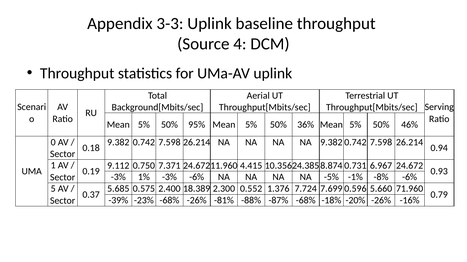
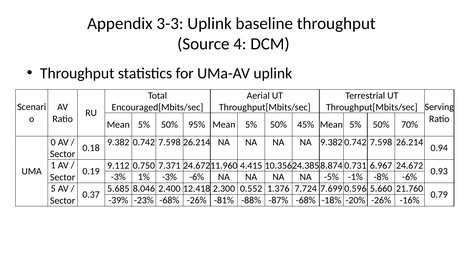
Background[Mbits/sec: Background[Mbits/sec -> Encouraged[Mbits/sec
36%: 36% -> 45%
46%: 46% -> 70%
0.575: 0.575 -> 8.046
18.389: 18.389 -> 12.418
71.960: 71.960 -> 21.760
